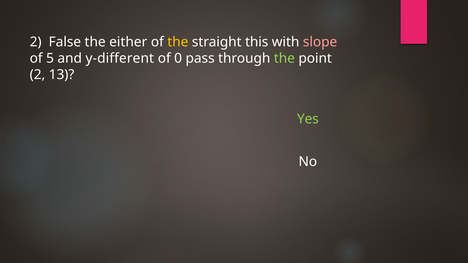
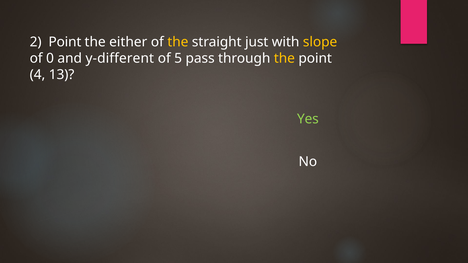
2 False: False -> Point
this: this -> just
slope colour: pink -> yellow
5: 5 -> 0
0: 0 -> 5
the at (284, 58) colour: light green -> yellow
2 at (37, 75): 2 -> 4
